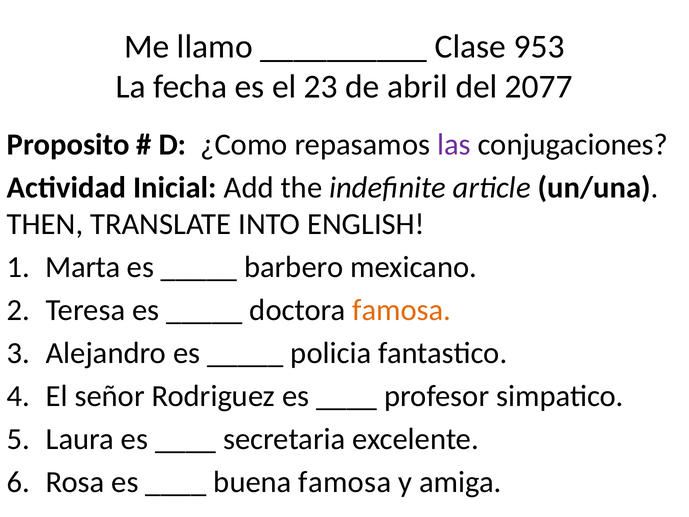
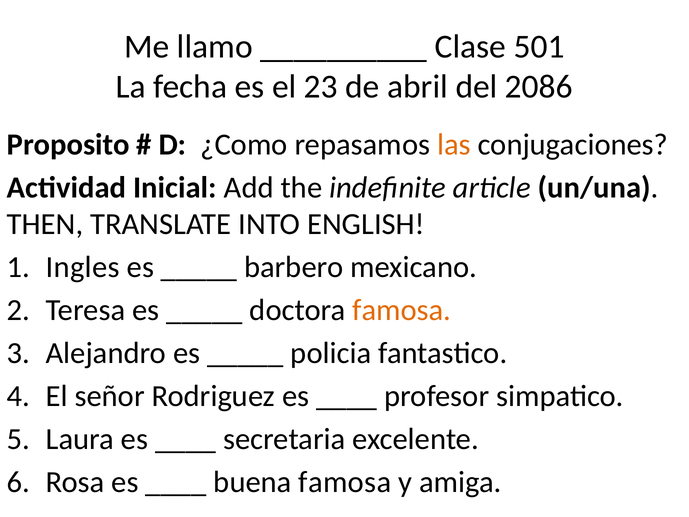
953: 953 -> 501
2077: 2077 -> 2086
las colour: purple -> orange
Marta: Marta -> Ingles
